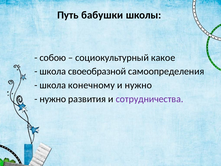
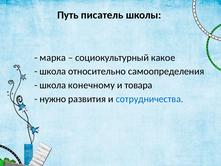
бабушки: бабушки -> писатель
собою: собою -> марка
своеобразной: своеобразной -> относительно
и нужно: нужно -> товара
сотрудничества colour: purple -> blue
